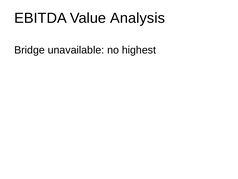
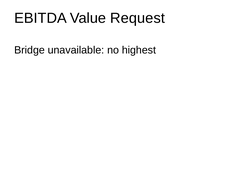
Analysis: Analysis -> Request
